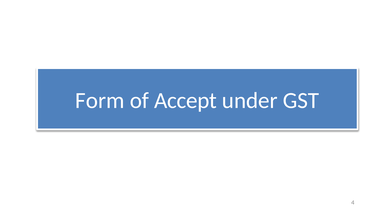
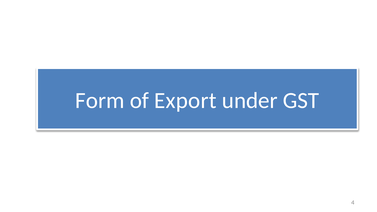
Accept: Accept -> Export
